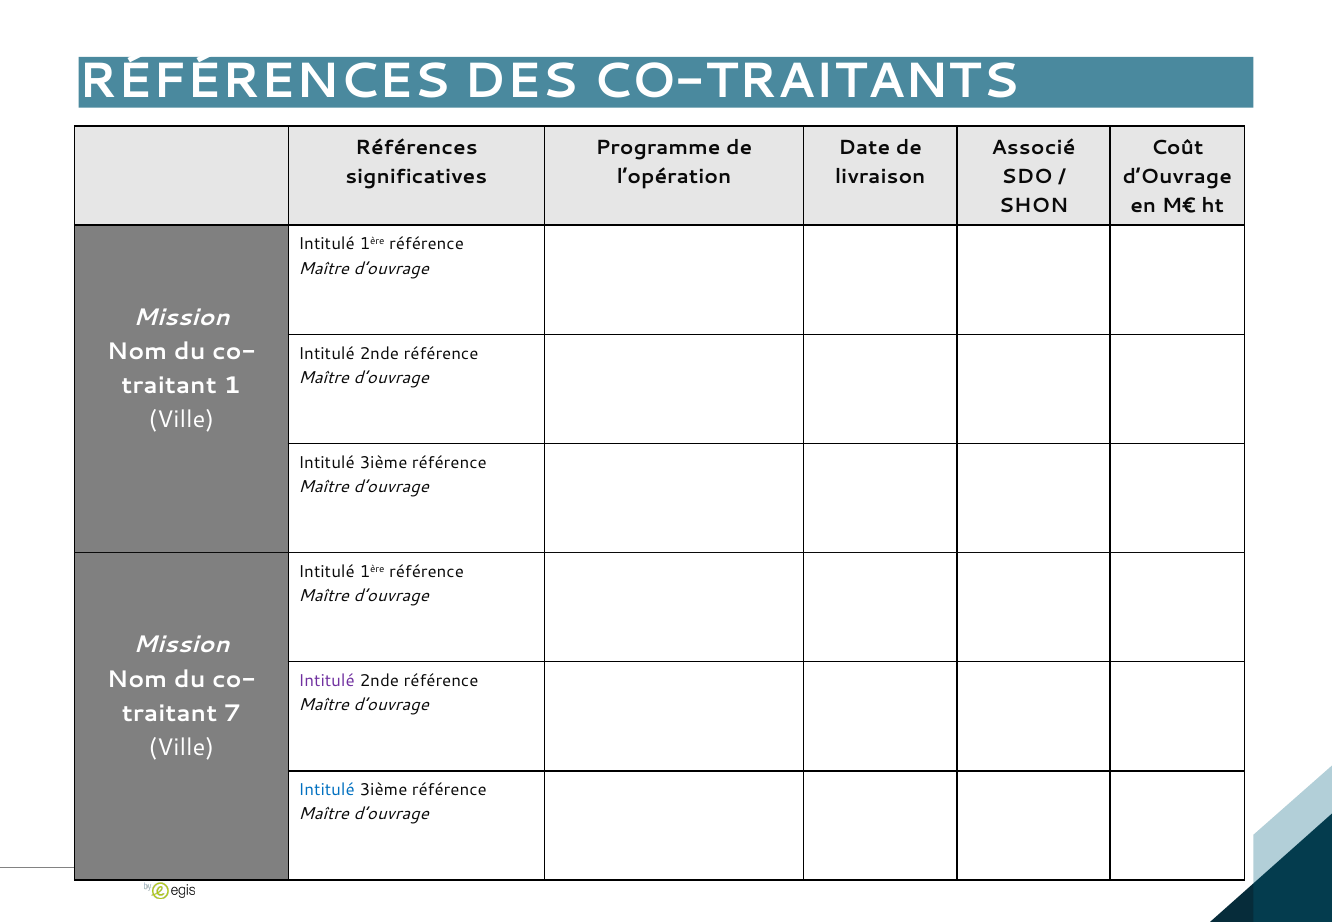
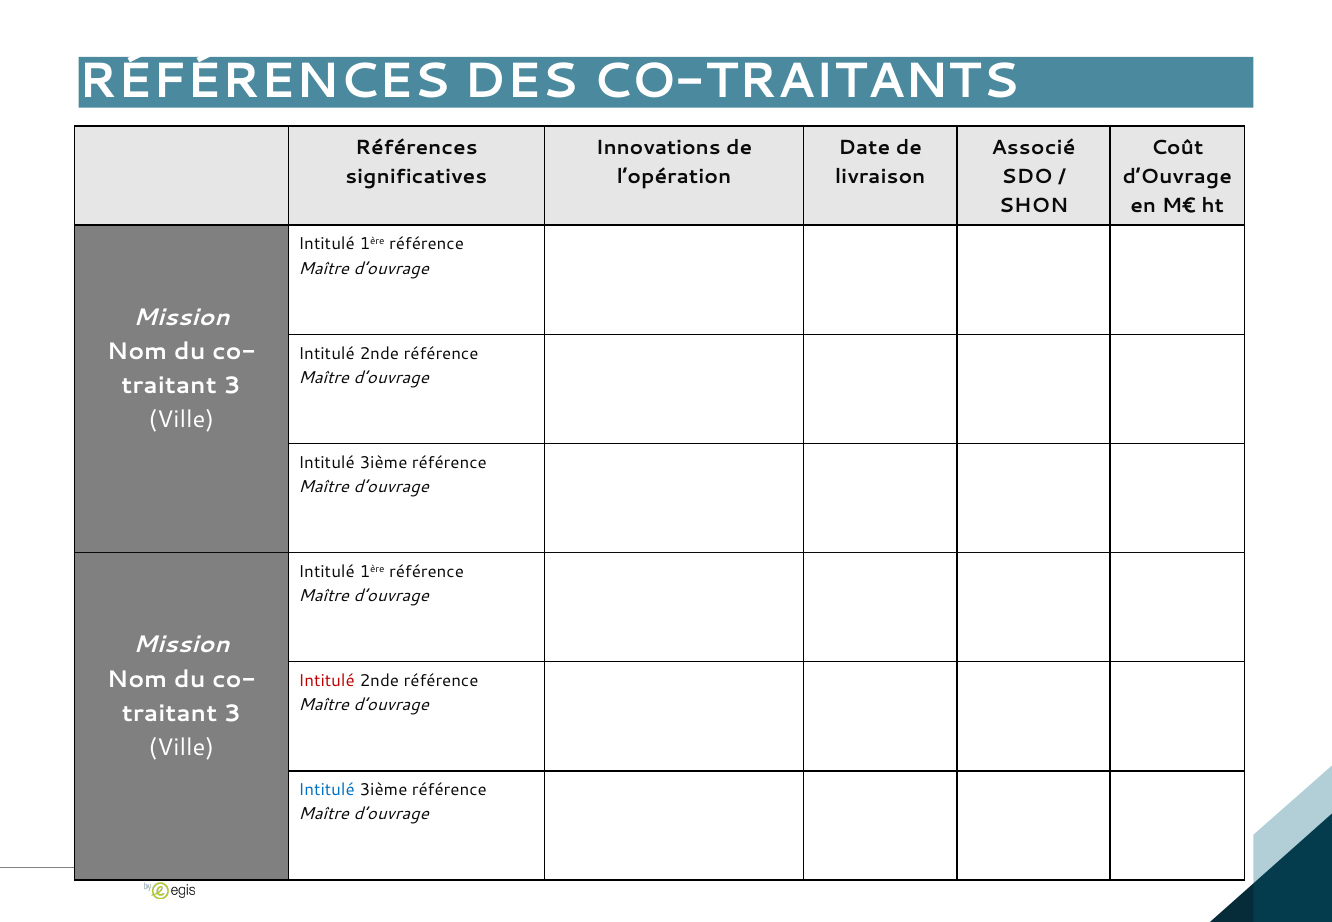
Programme: Programme -> Innovations
1 at (232, 386): 1 -> 3
Intitulé at (327, 681) colour: purple -> red
7 at (232, 713): 7 -> 3
